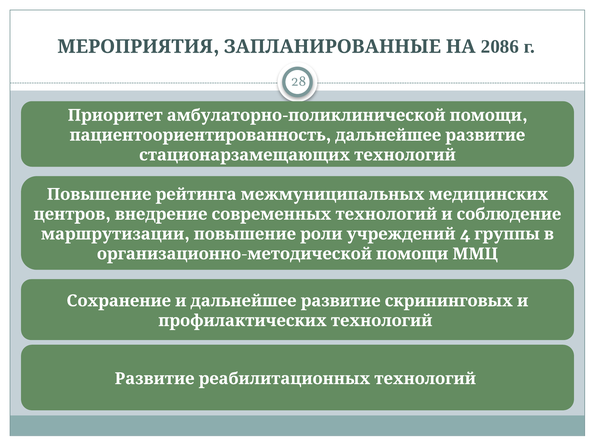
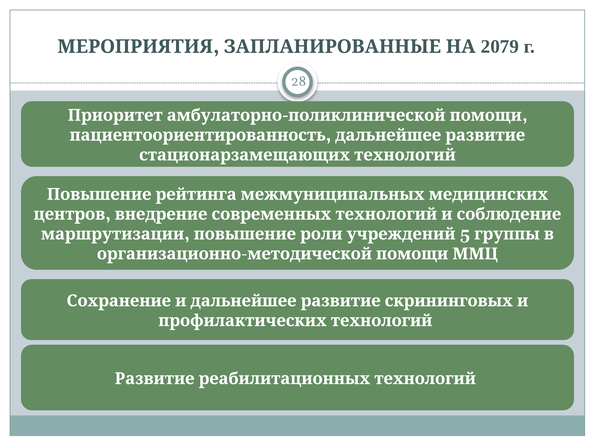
2086: 2086 -> 2079
4: 4 -> 5
